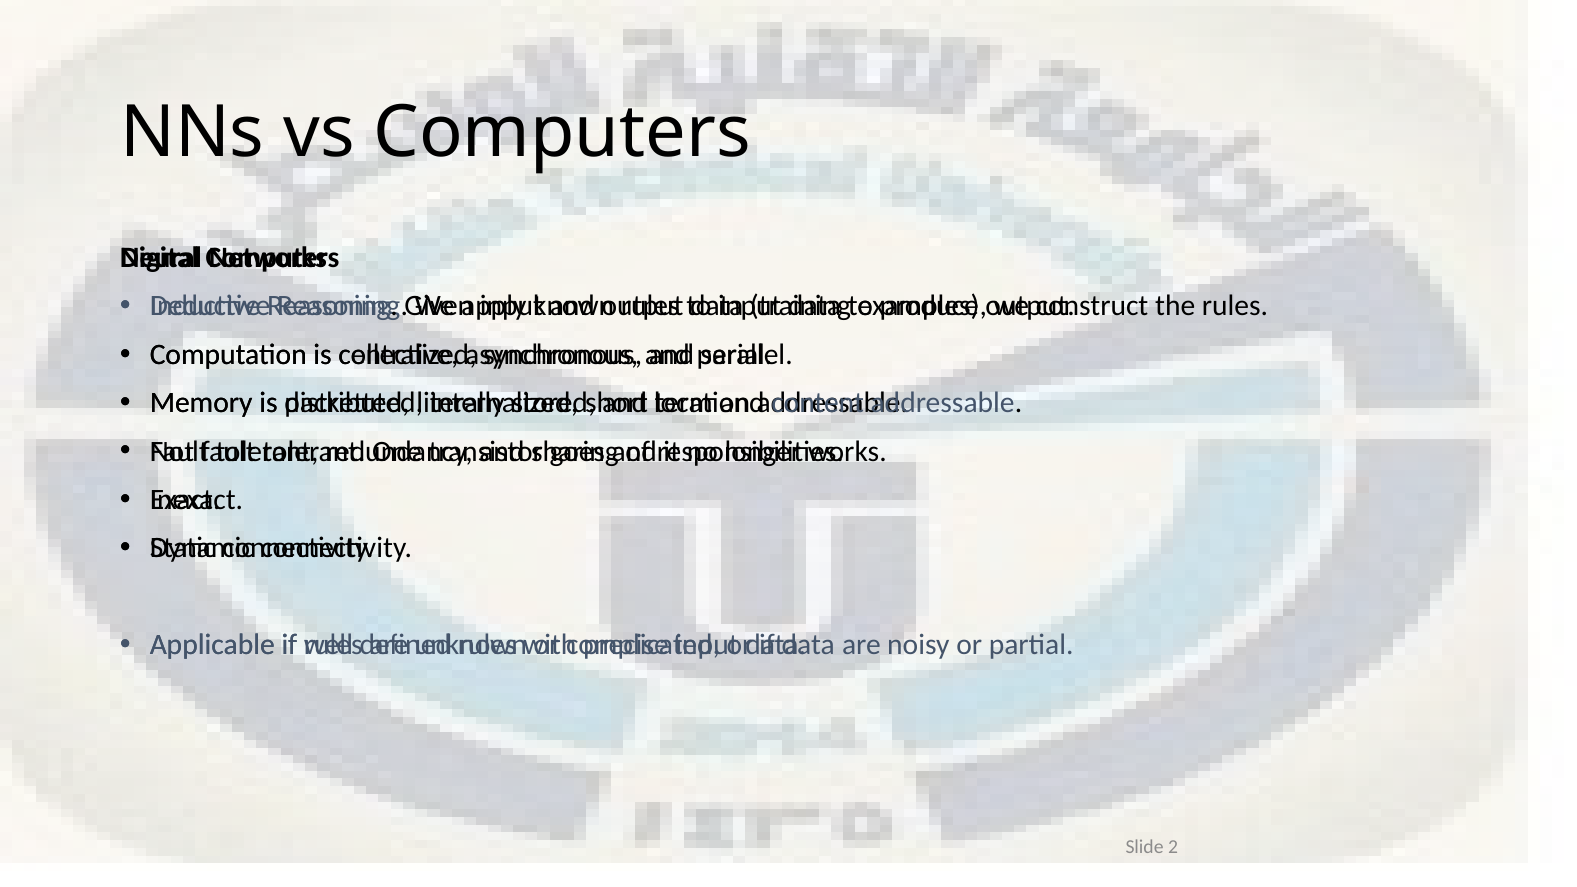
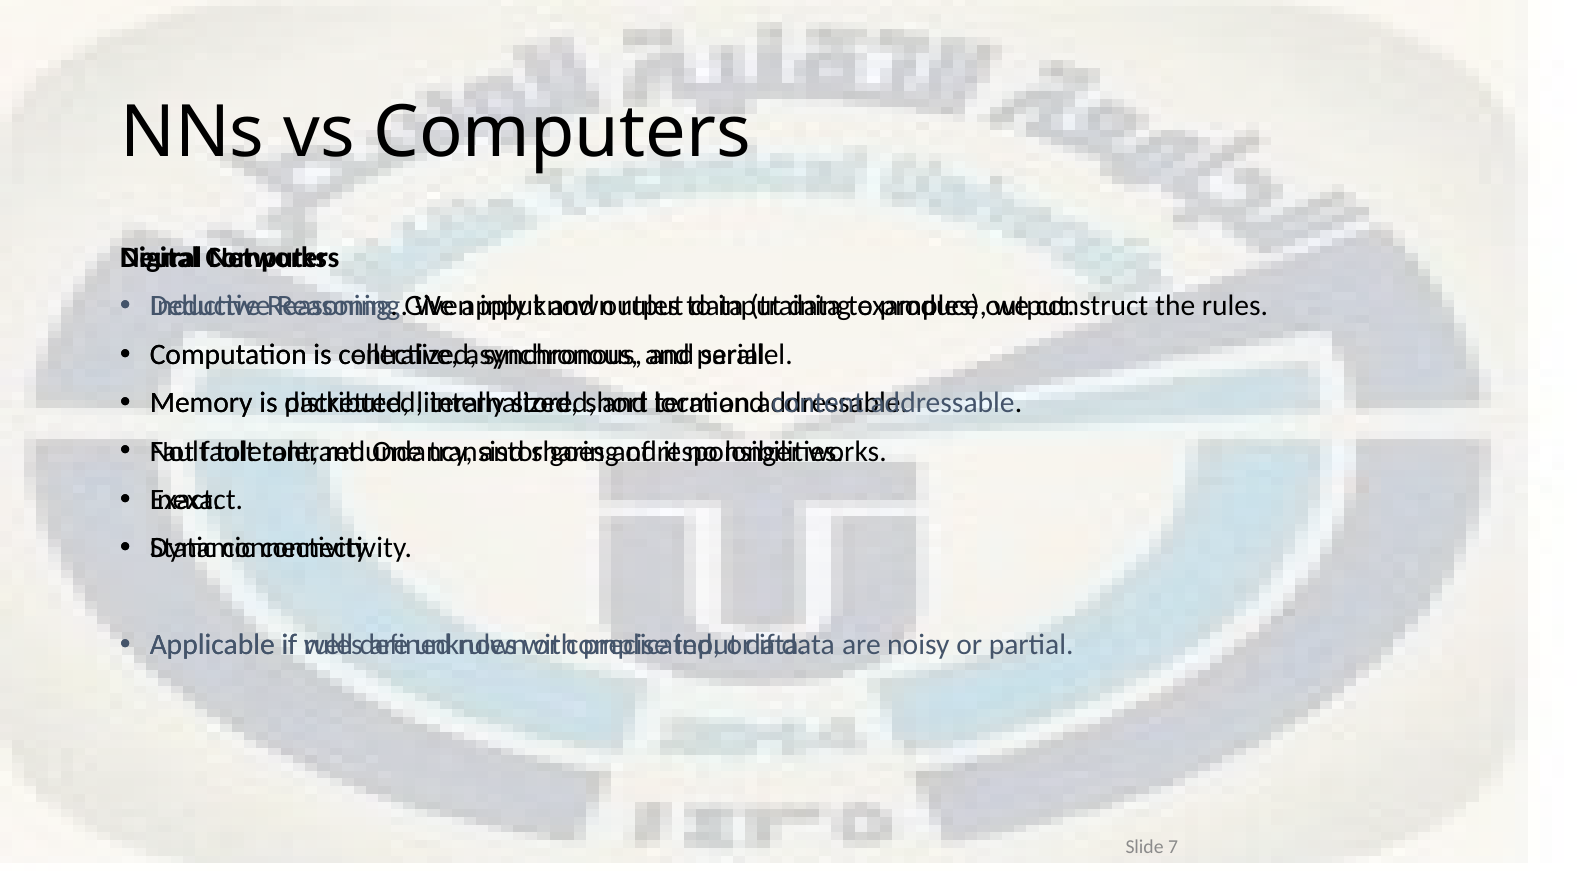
2: 2 -> 7
